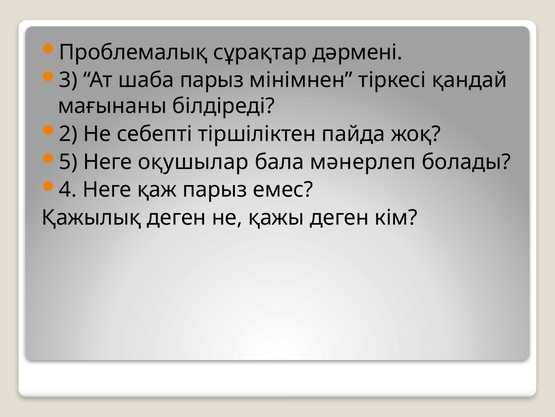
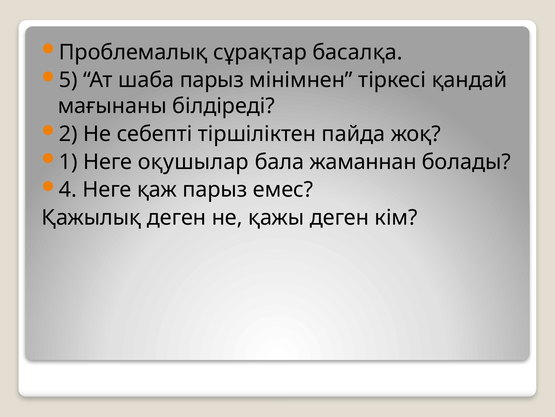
дәрмені: дәрмені -> басалқа
3: 3 -> 5
5: 5 -> 1
мәнерлеп: мәнерлеп -> жаманнан
